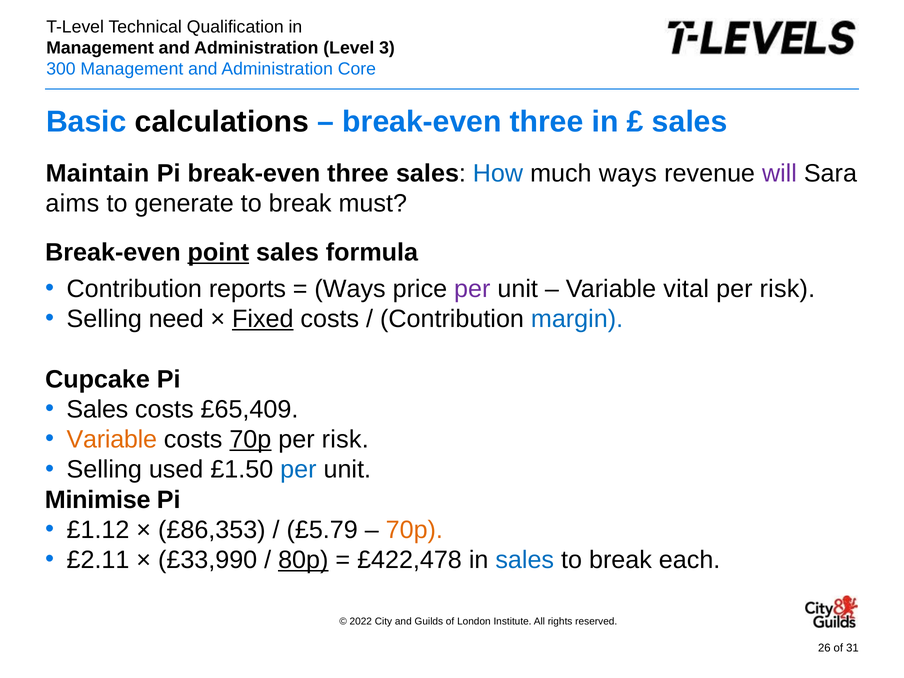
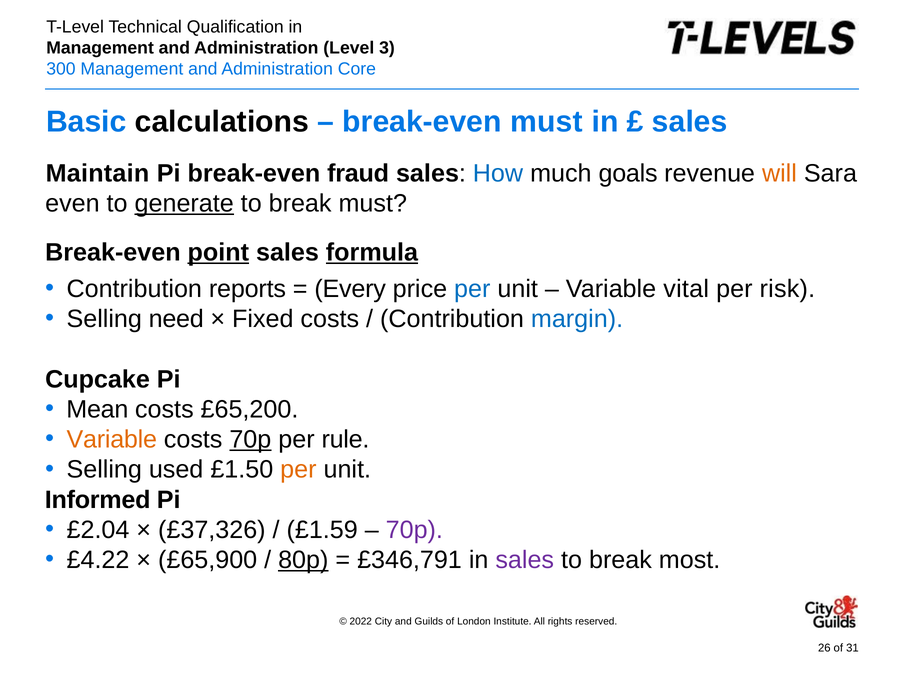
three at (547, 122): three -> must
Pi break-even three: three -> fraud
much ways: ways -> goals
will colour: purple -> orange
aims: aims -> even
generate underline: none -> present
formula underline: none -> present
Ways at (350, 289): Ways -> Every
per at (472, 289) colour: purple -> blue
Fixed underline: present -> none
Sales at (97, 409): Sales -> Mean
£65,409: £65,409 -> £65,200
risk at (345, 440): risk -> rule
per at (298, 470) colour: blue -> orange
Minimise: Minimise -> Informed
£1.12: £1.12 -> £2.04
£86,353: £86,353 -> £37,326
£5.79: £5.79 -> £1.59
70p at (414, 530) colour: orange -> purple
£2.11: £2.11 -> £4.22
£33,990: £33,990 -> £65,900
£422,478: £422,478 -> £346,791
sales at (525, 560) colour: blue -> purple
each: each -> most
